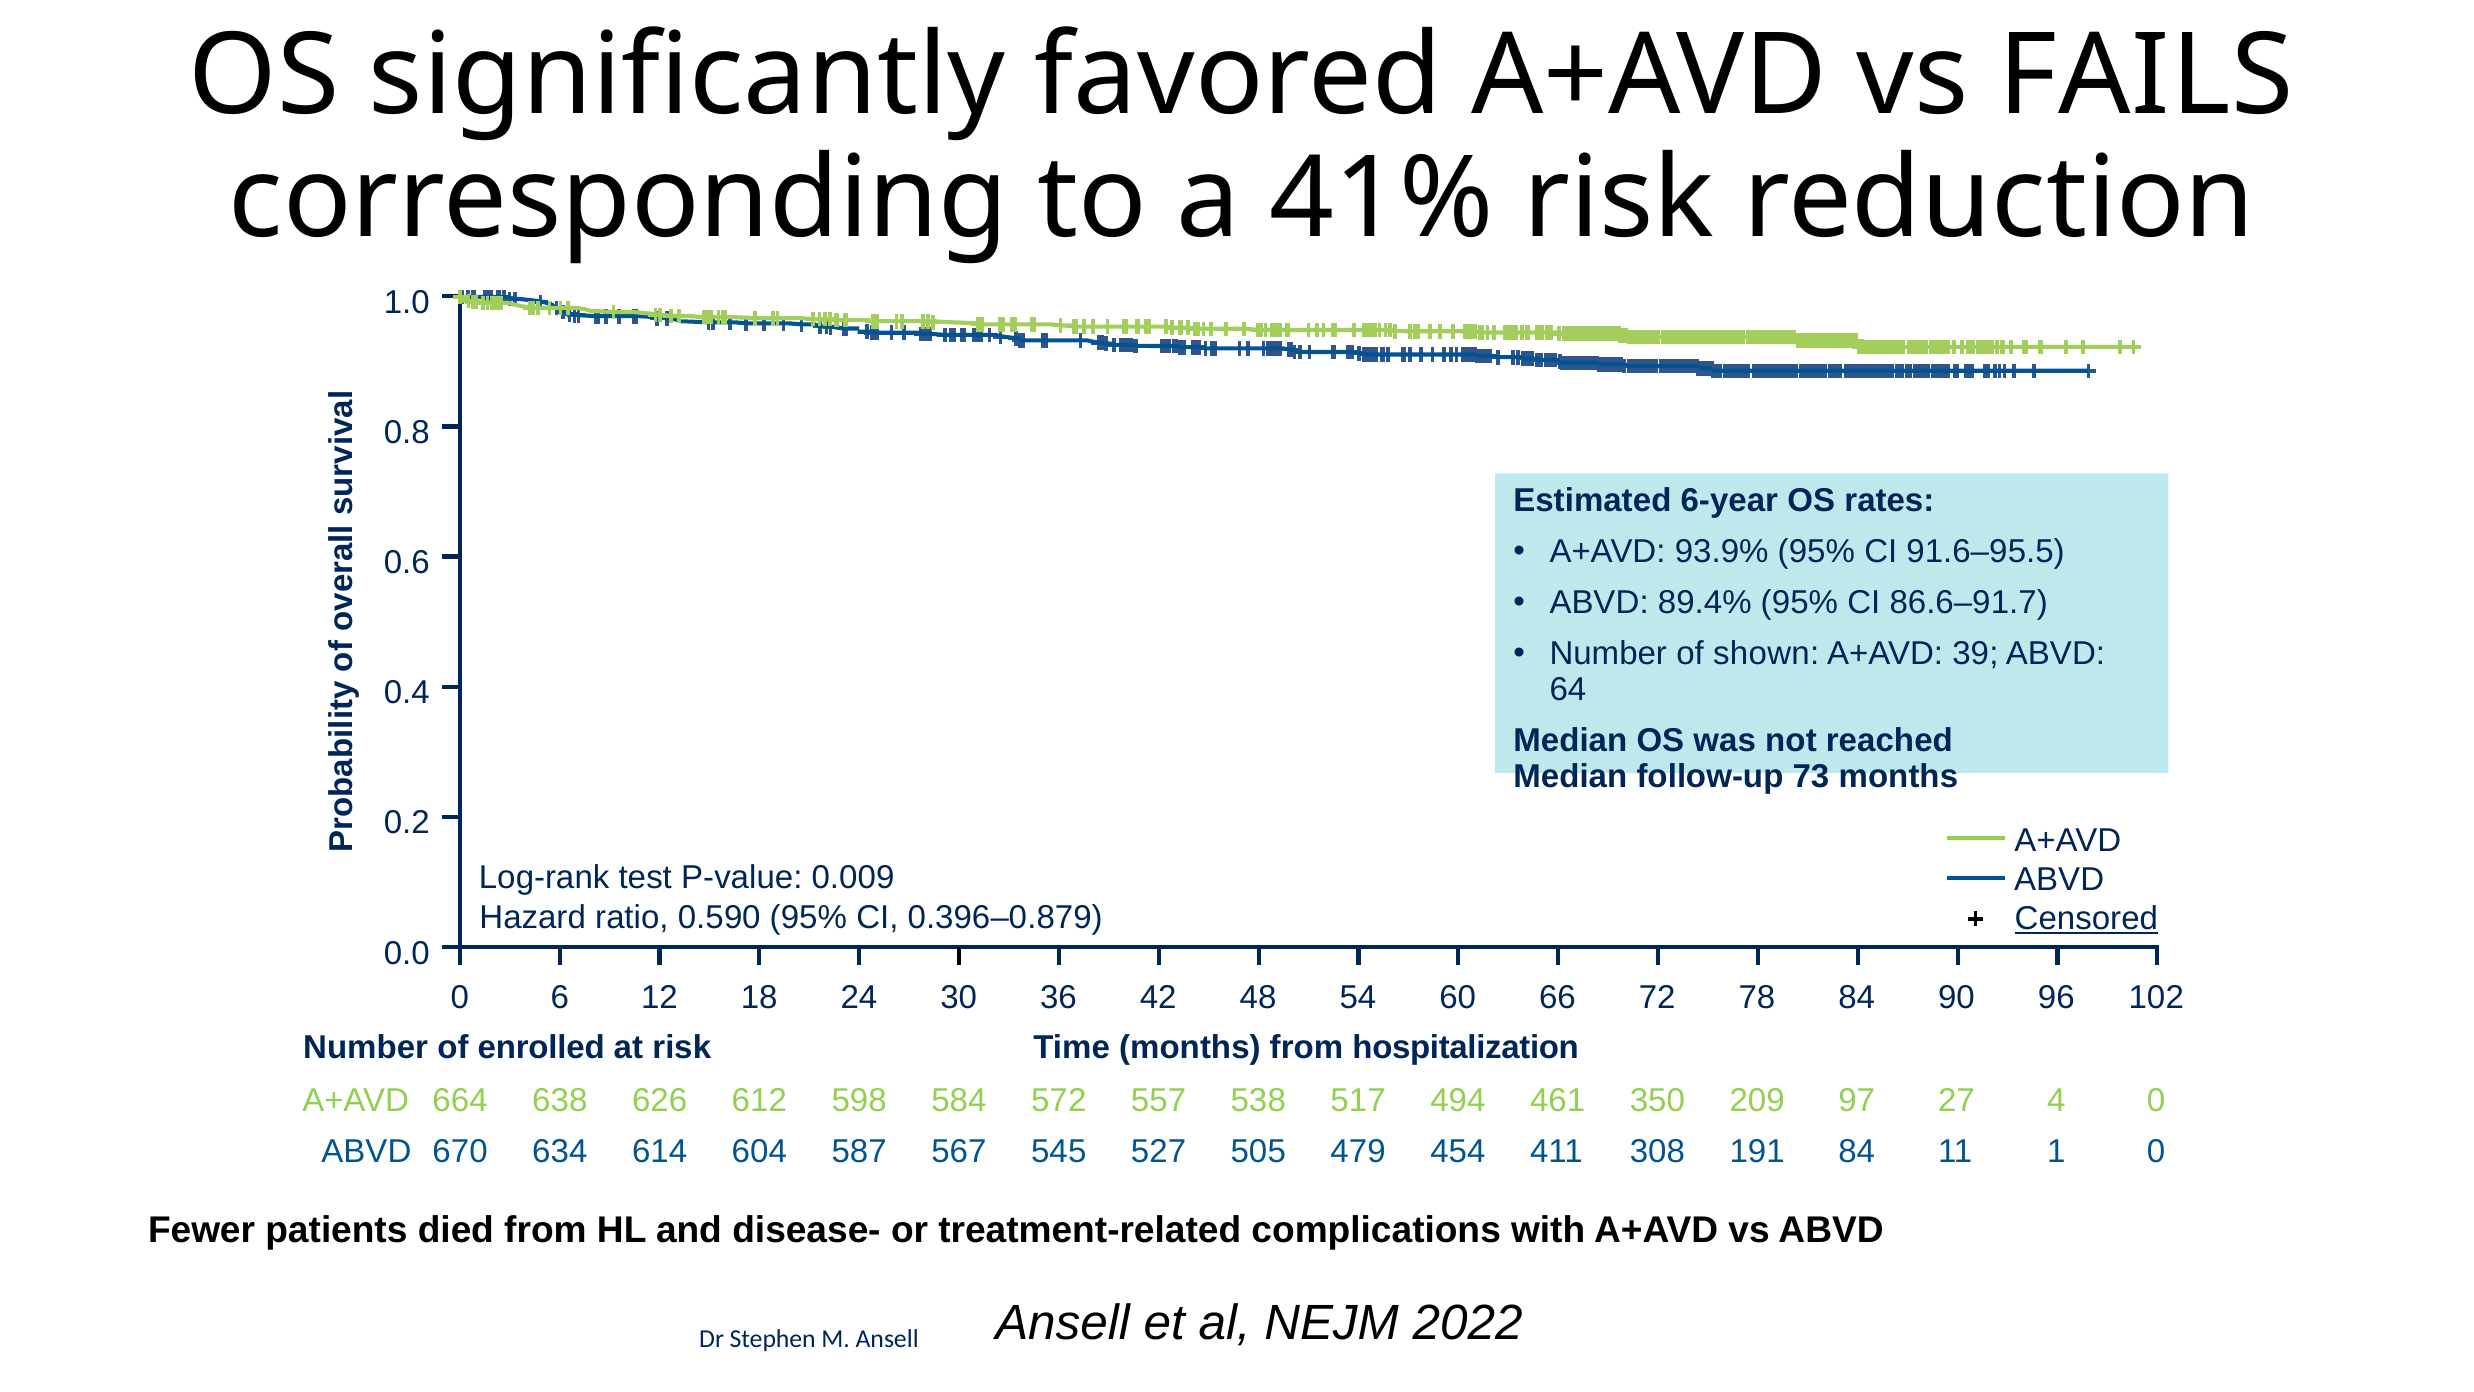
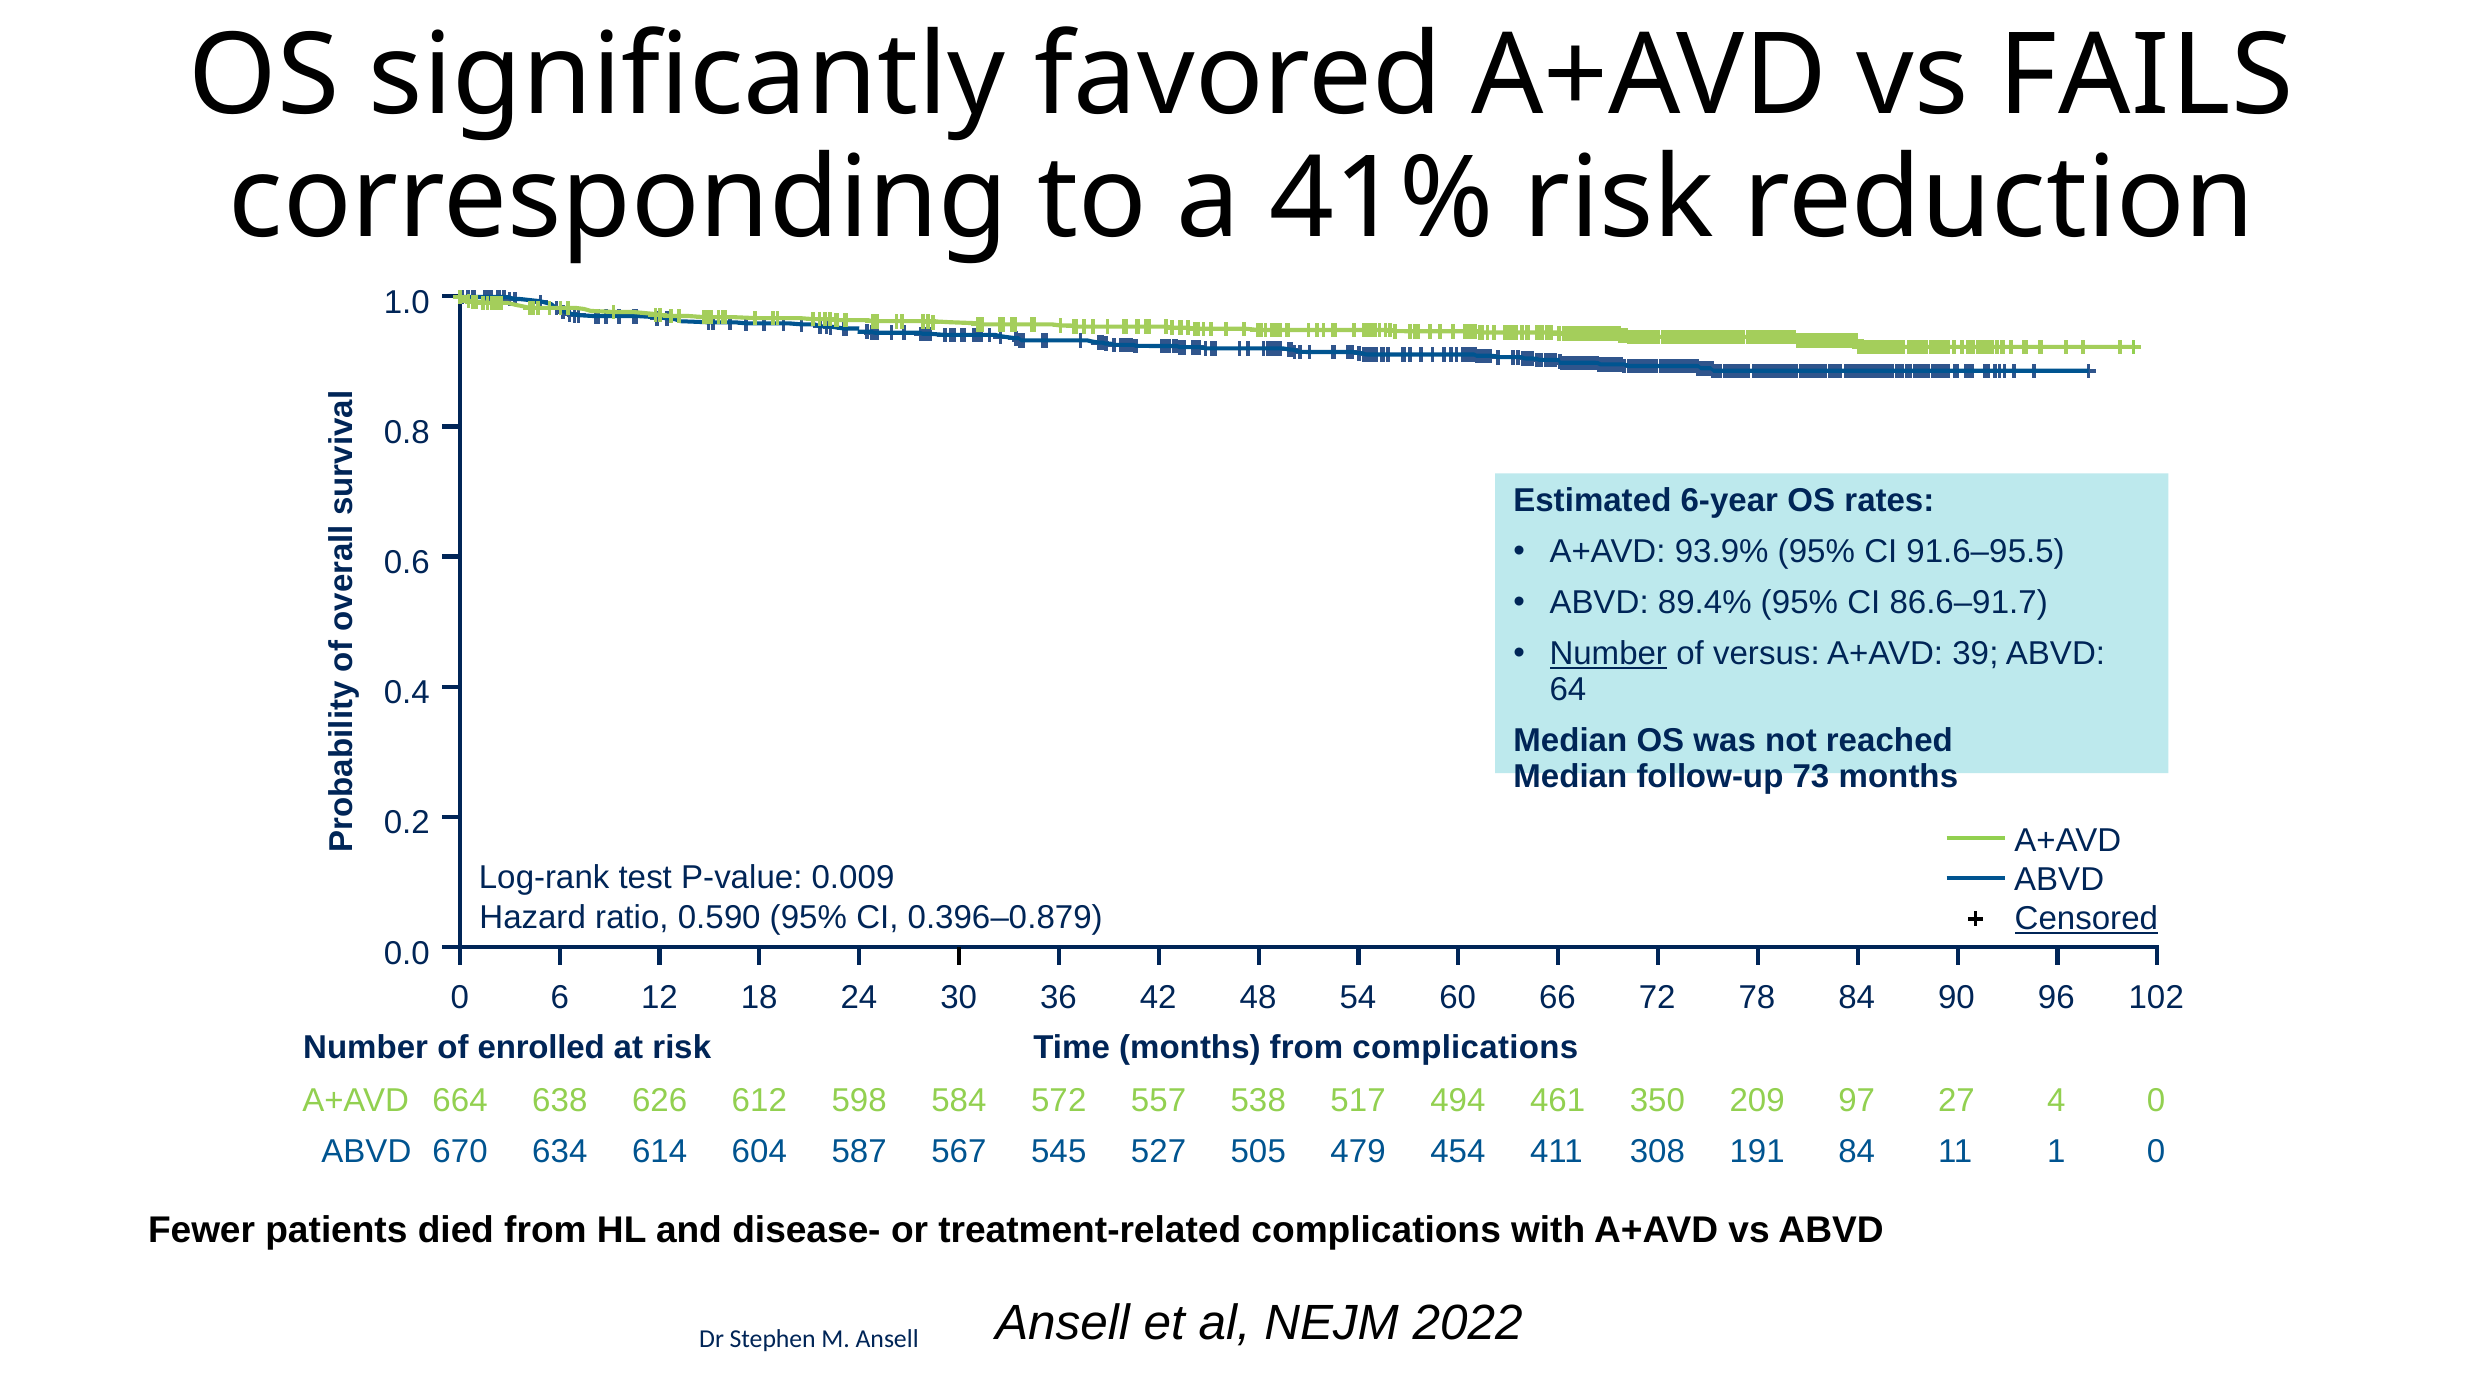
Number at (1608, 653) underline: none -> present
shown: shown -> versus
from hospitalization: hospitalization -> complications
